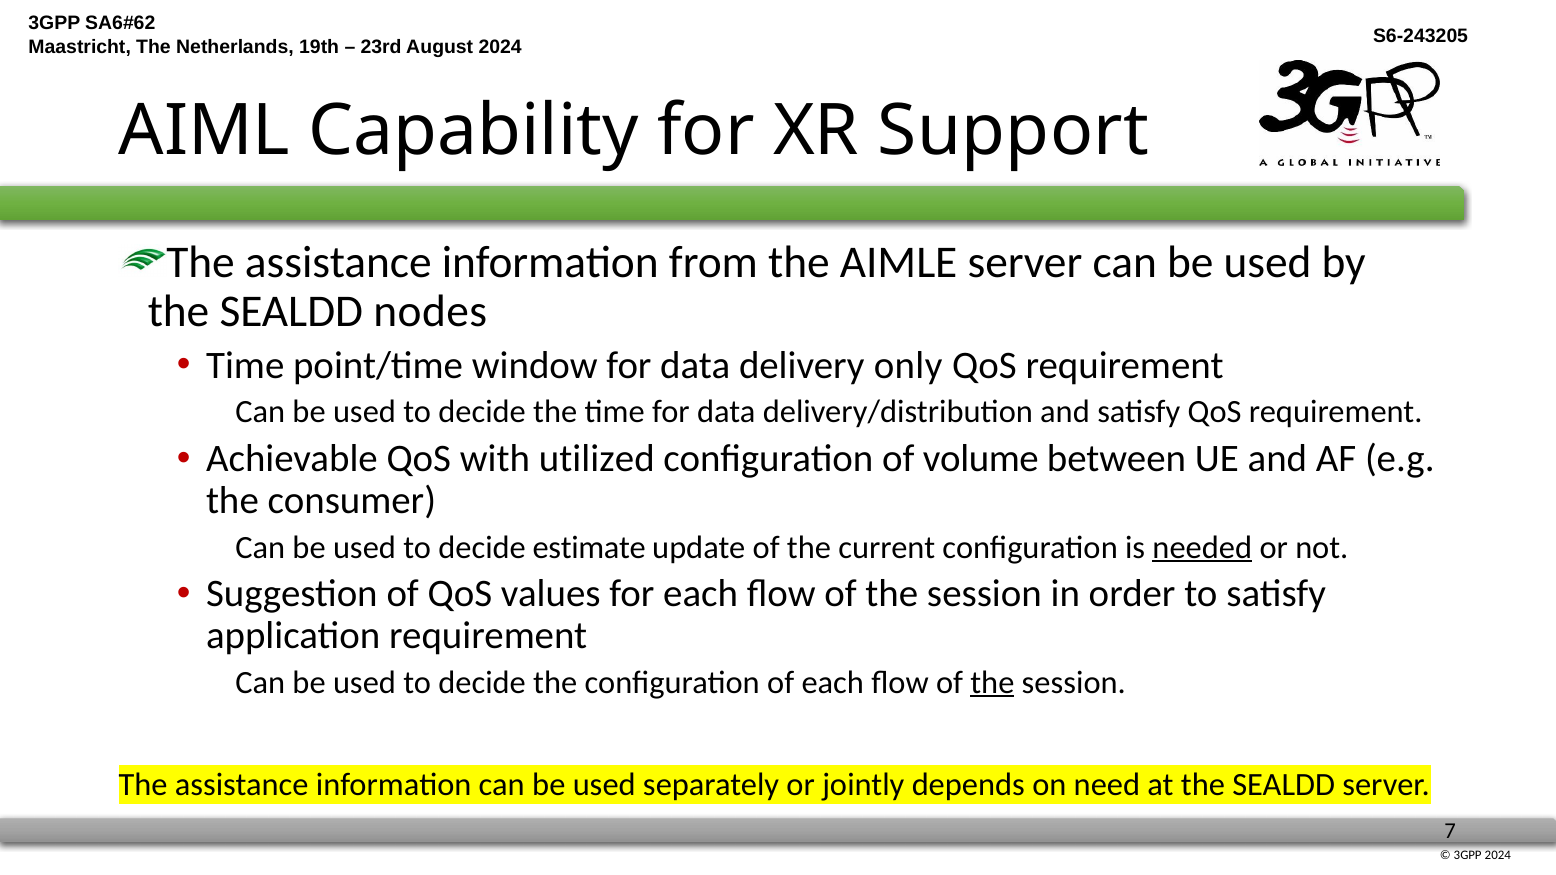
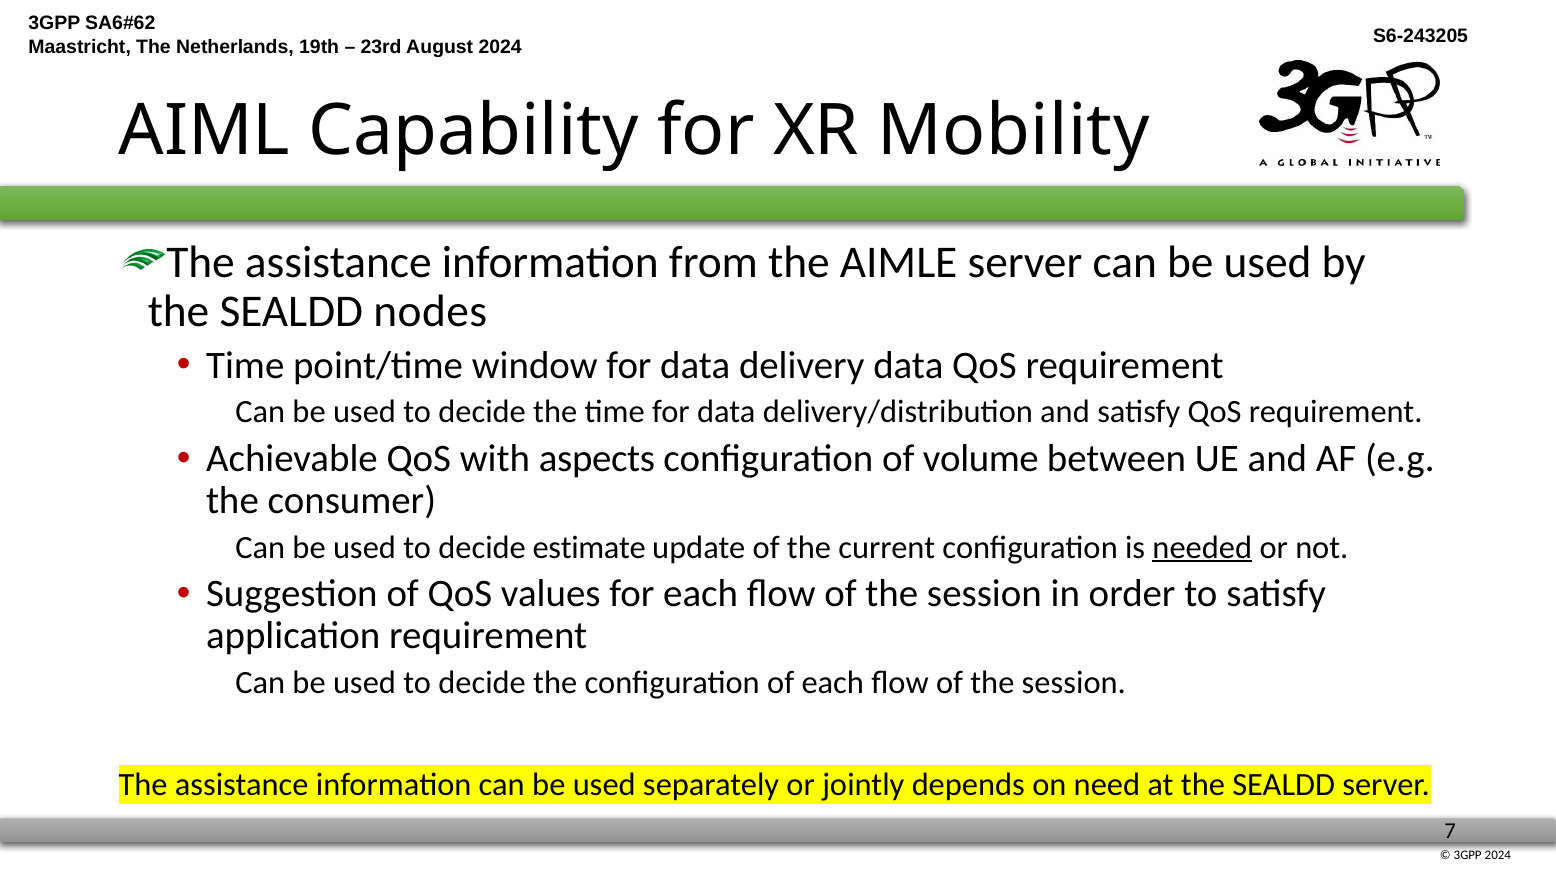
Support: Support -> Mobility
delivery only: only -> data
utilized: utilized -> aspects
the at (992, 683) underline: present -> none
